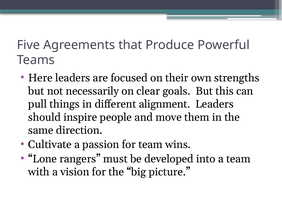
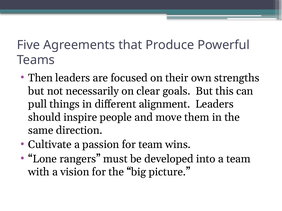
Here: Here -> Then
